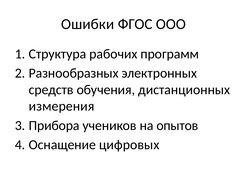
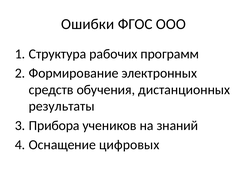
Разнообразных: Разнообразных -> Формирование
измерения: измерения -> результаты
опытов: опытов -> знаний
